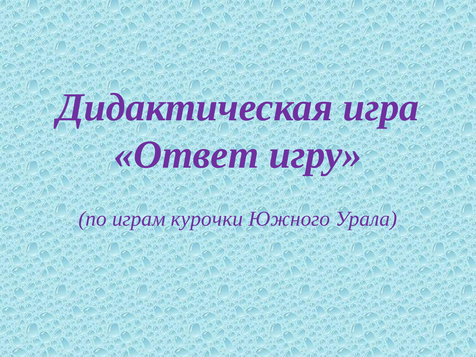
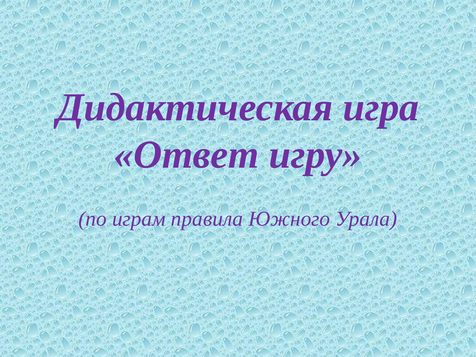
курочки: курочки -> правила
